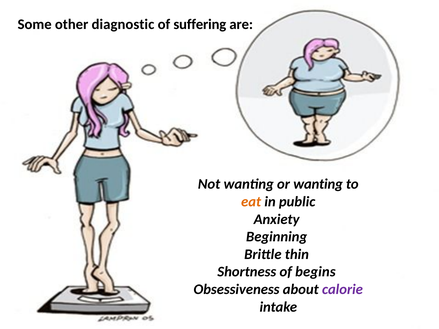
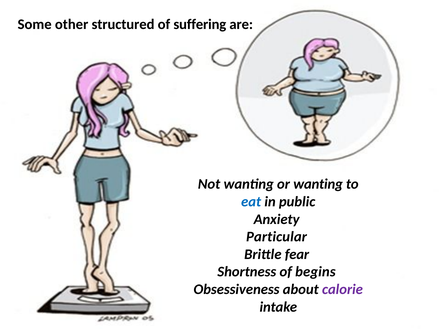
diagnostic: diagnostic -> structured
eat colour: orange -> blue
Beginning: Beginning -> Particular
thin: thin -> fear
